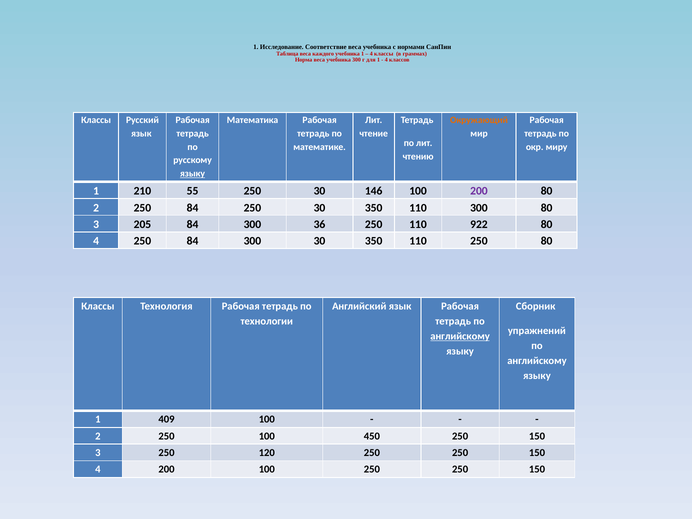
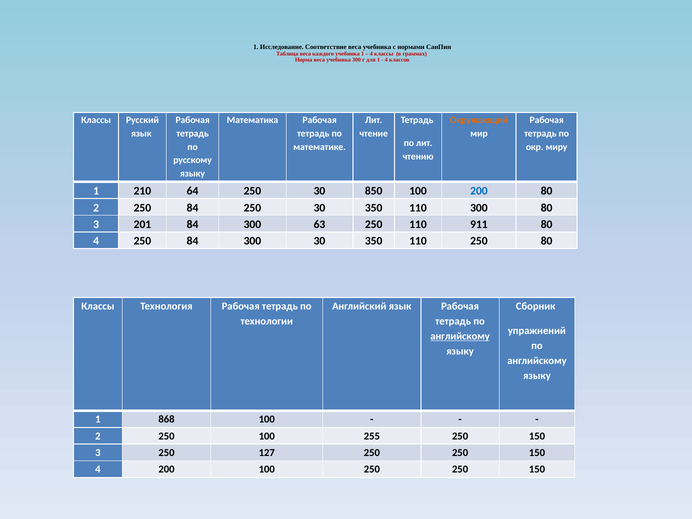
языку at (193, 174) underline: present -> none
55: 55 -> 64
146: 146 -> 850
200 at (479, 191) colour: purple -> blue
205: 205 -> 201
36: 36 -> 63
922: 922 -> 911
409: 409 -> 868
450: 450 -> 255
120: 120 -> 127
